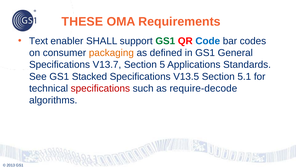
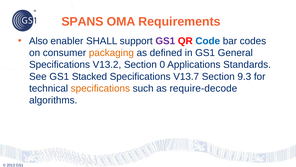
THESE: THESE -> SPANS
Text: Text -> Also
GS1 at (165, 41) colour: green -> purple
V13.7: V13.7 -> V13.2
5: 5 -> 0
V13.5: V13.5 -> V13.7
5.1: 5.1 -> 9.3
specifications at (100, 88) colour: red -> orange
